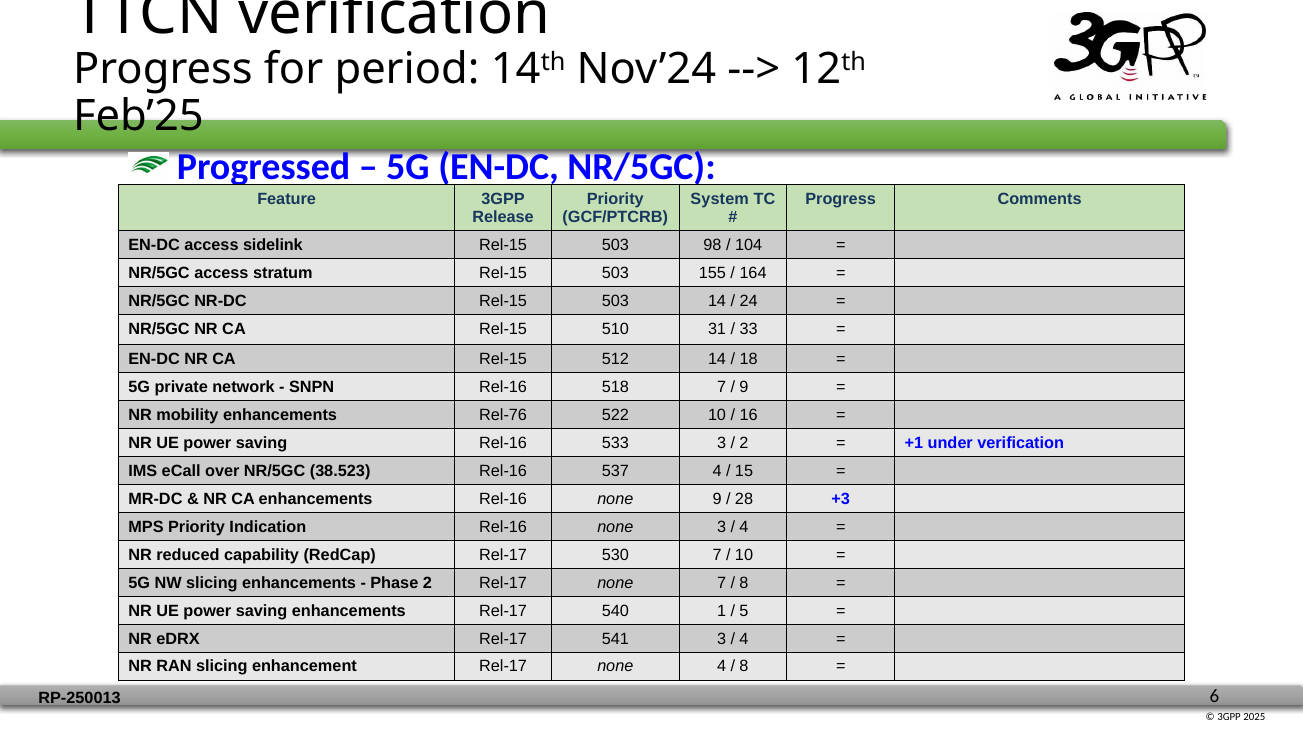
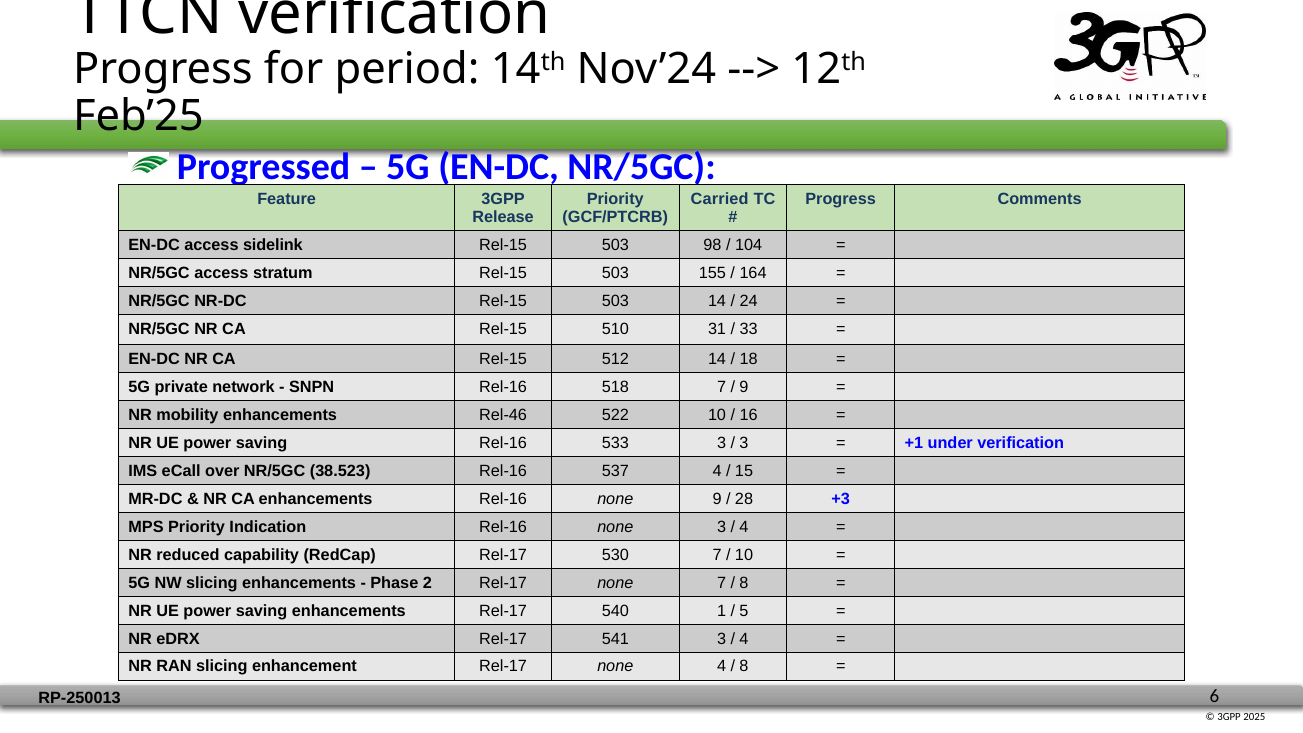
System: System -> Carried
Rel-76: Rel-76 -> Rel-46
2 at (744, 443): 2 -> 3
